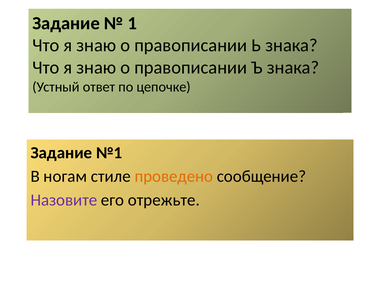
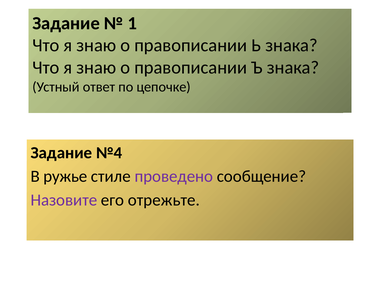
№1: №1 -> №4
ногам: ногам -> ружье
проведено colour: orange -> purple
